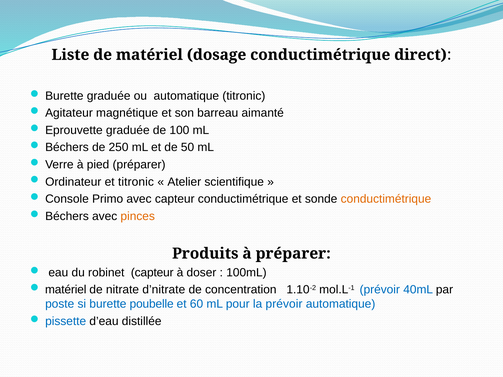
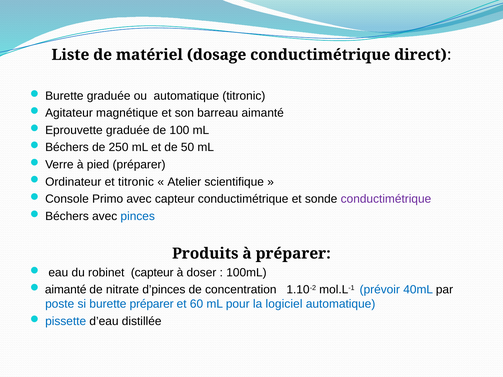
conductimétrique at (386, 199) colour: orange -> purple
pinces colour: orange -> blue
matériel at (66, 290): matériel -> aimanté
d’nitrate: d’nitrate -> d’pinces
burette poubelle: poubelle -> préparer
la prévoir: prévoir -> logiciel
